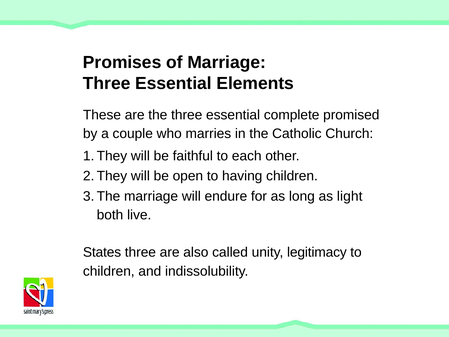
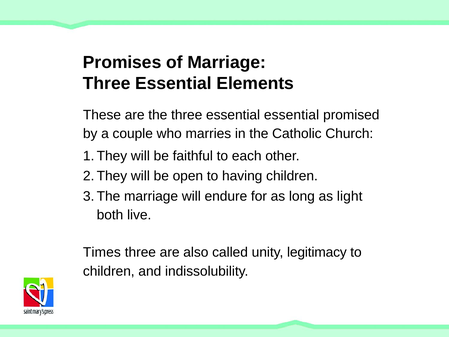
essential complete: complete -> essential
States: States -> Times
